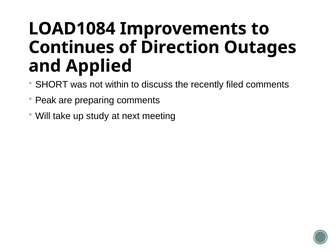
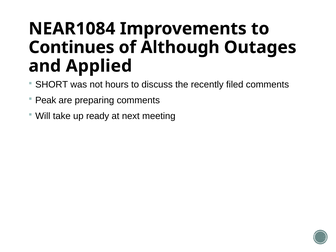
LOAD1084: LOAD1084 -> NEAR1084
Direction: Direction -> Although
within: within -> hours
study: study -> ready
